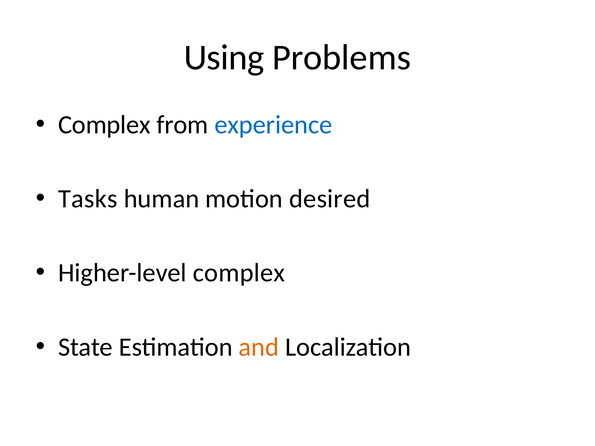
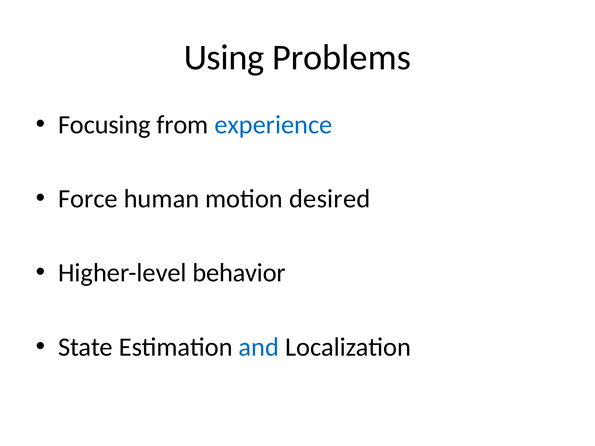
Complex at (104, 125): Complex -> Focusing
Tasks: Tasks -> Force
Higher-level complex: complex -> behavior
and colour: orange -> blue
